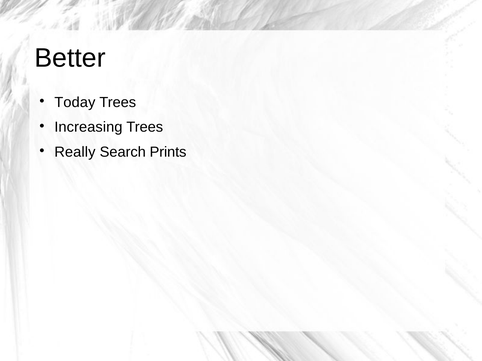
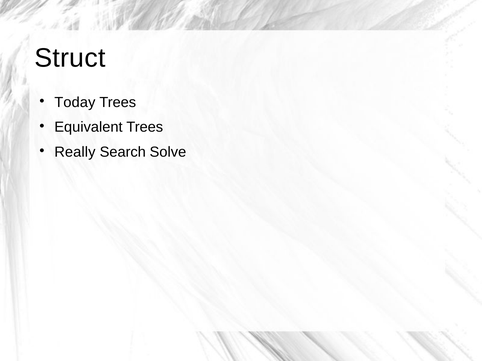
Better: Better -> Struct
Increasing: Increasing -> Equivalent
Prints: Prints -> Solve
